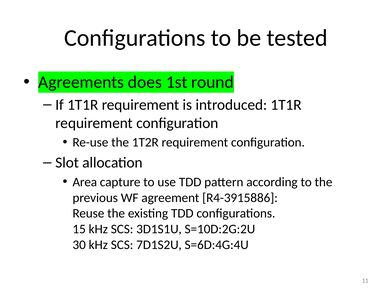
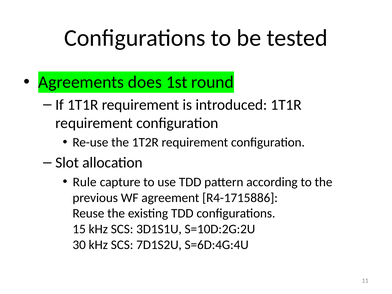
Area: Area -> Rule
R4-3915886: R4-3915886 -> R4-1715886
